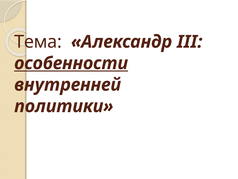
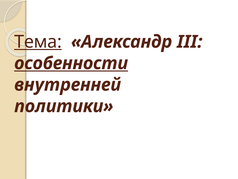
Тема underline: none -> present
